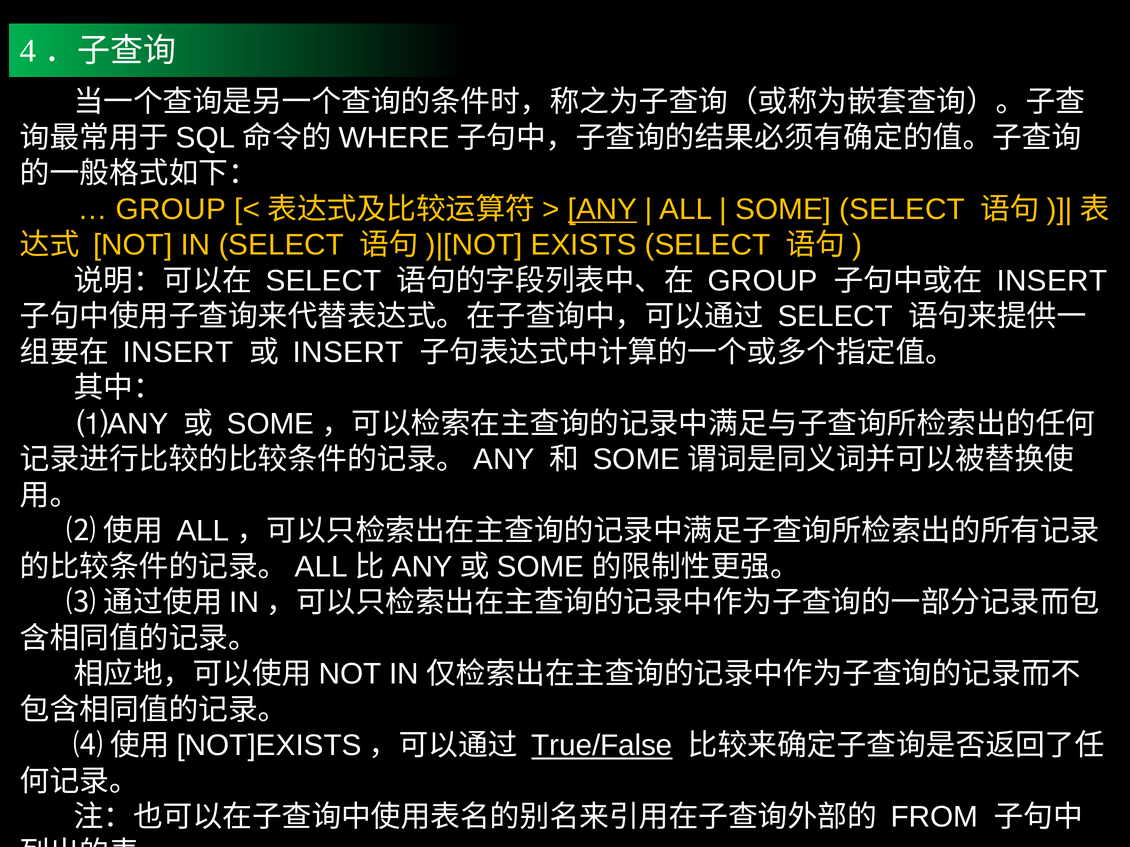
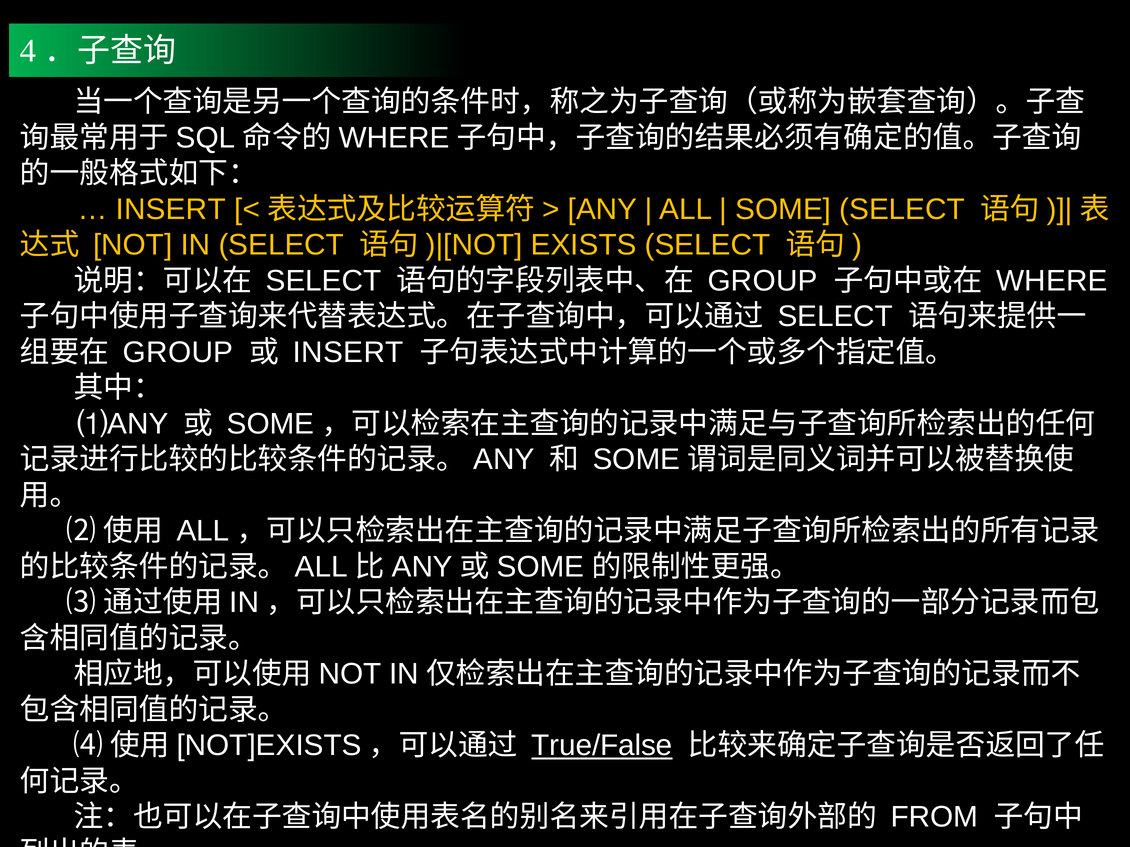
GROUP at (171, 209): GROUP -> INSERT
ANY underline: present -> none
INSERT at (1052, 281): INSERT -> WHERE
INSERT at (178, 353): INSERT -> GROUP
